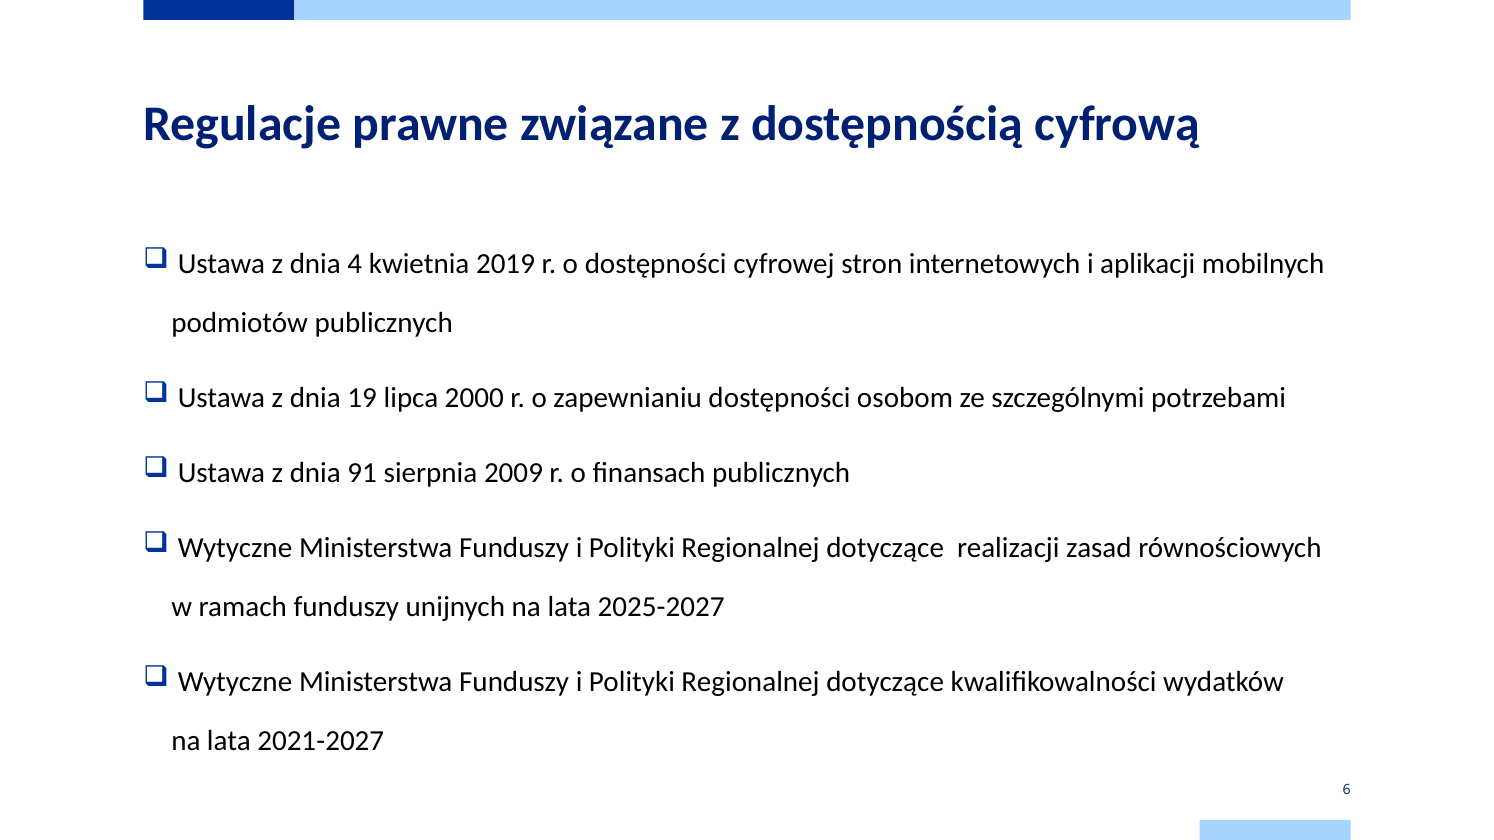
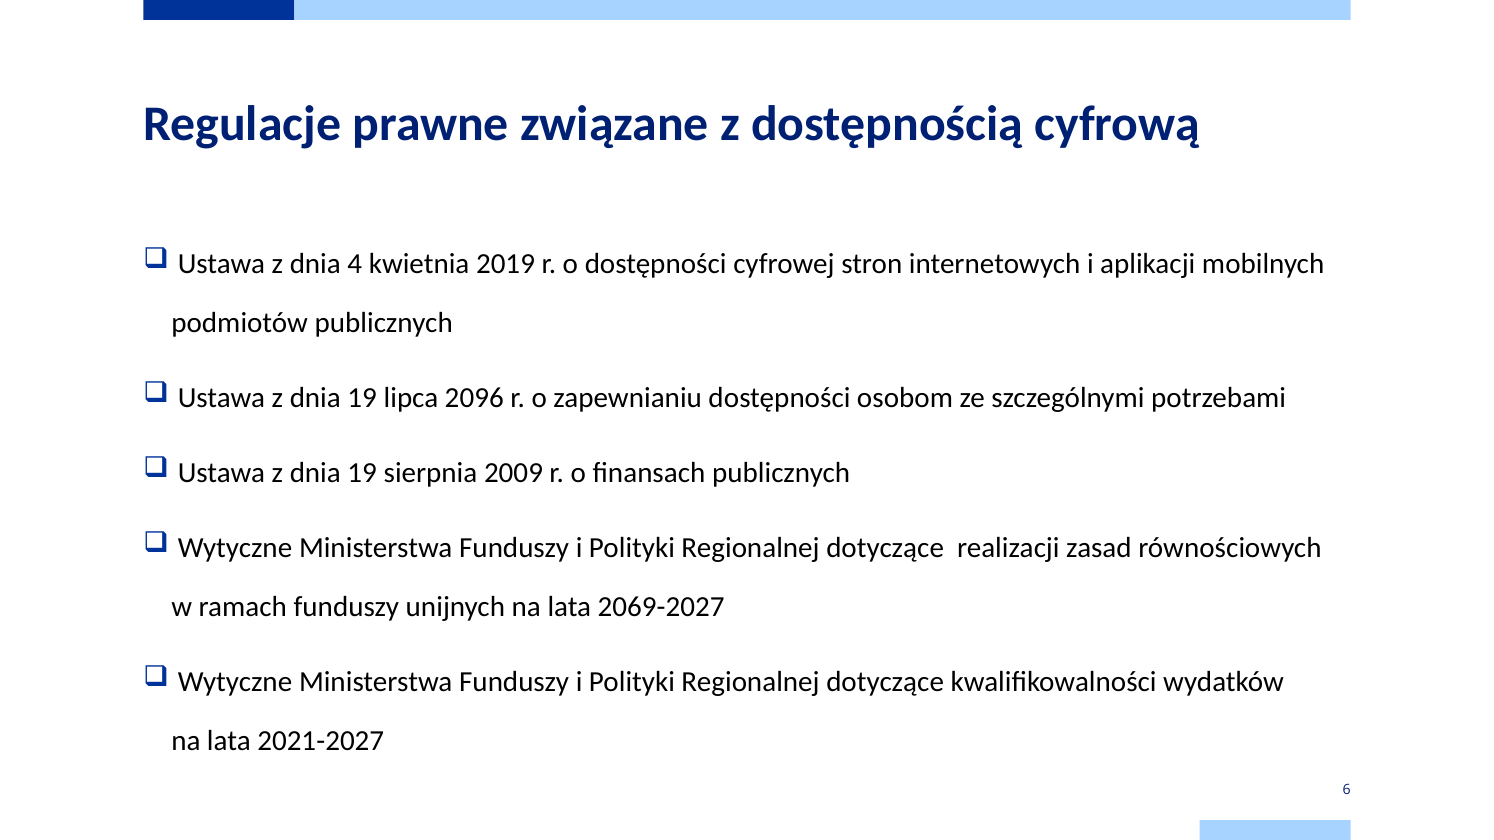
2000: 2000 -> 2096
91 at (362, 473): 91 -> 19
2025-2027: 2025-2027 -> 2069-2027
